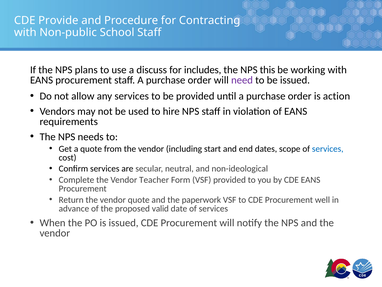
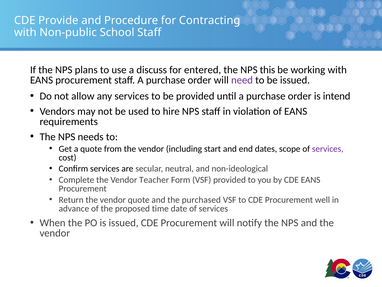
includes: includes -> entered
action: action -> intend
services at (328, 149) colour: blue -> purple
paperwork: paperwork -> purchased
valid: valid -> time
